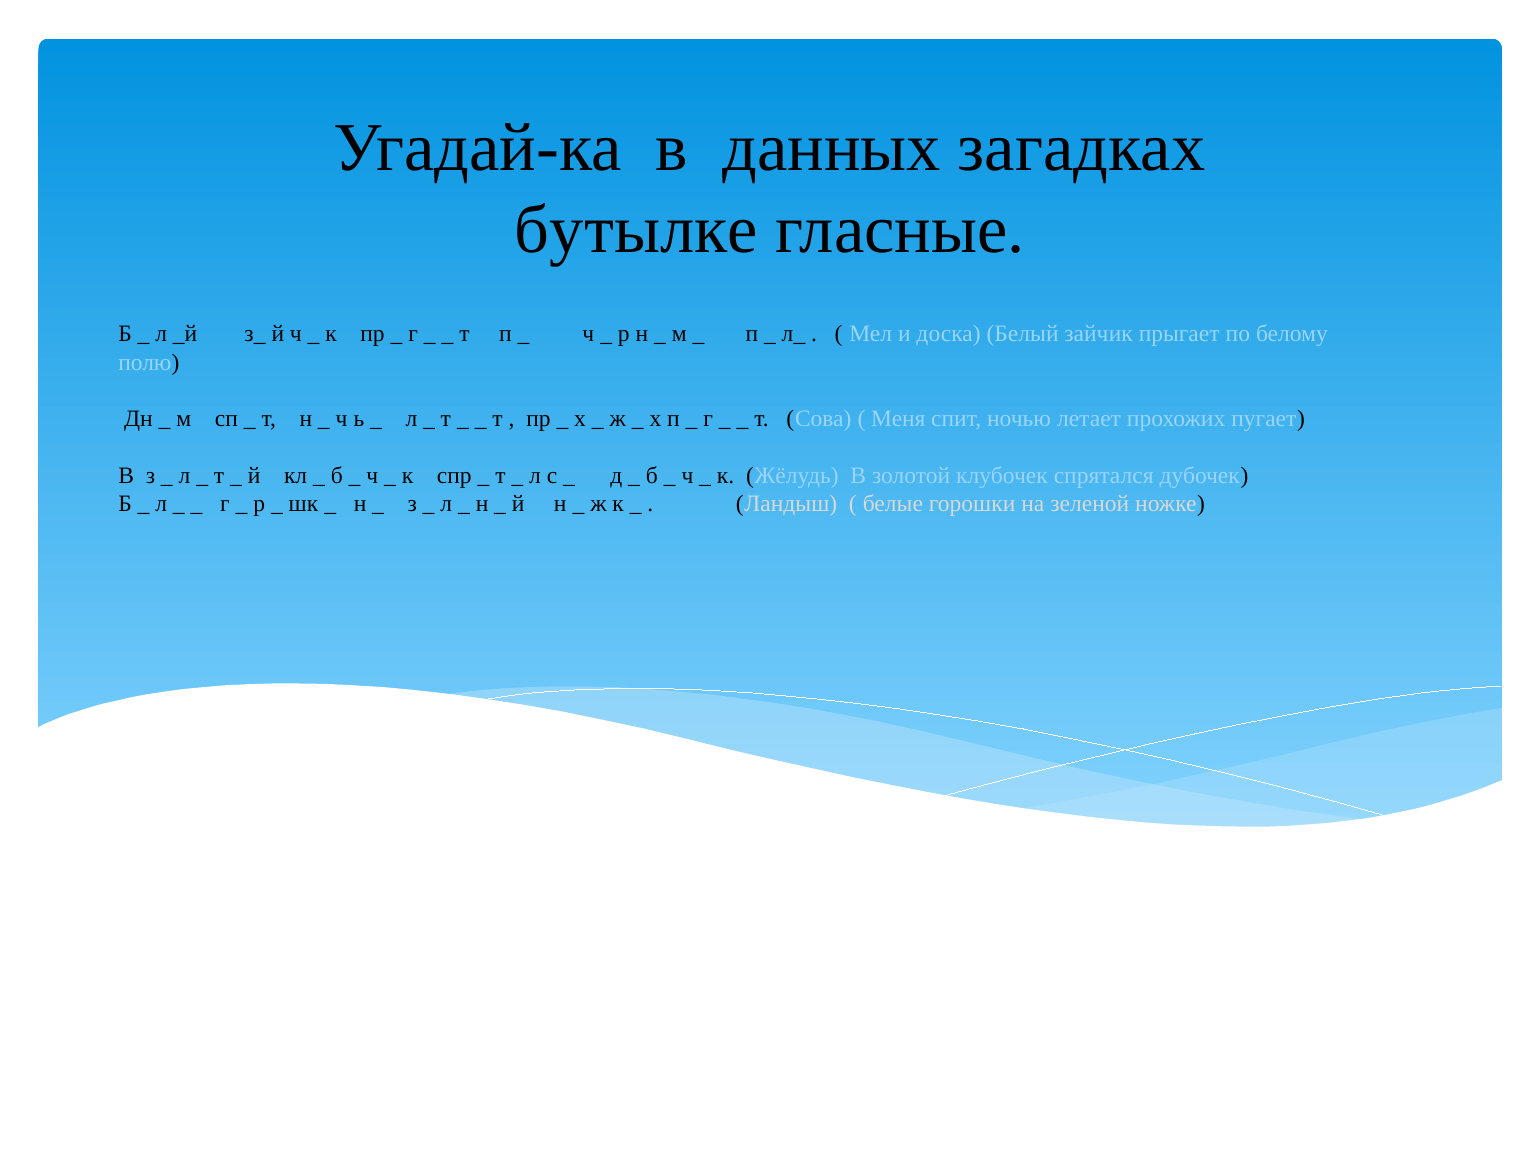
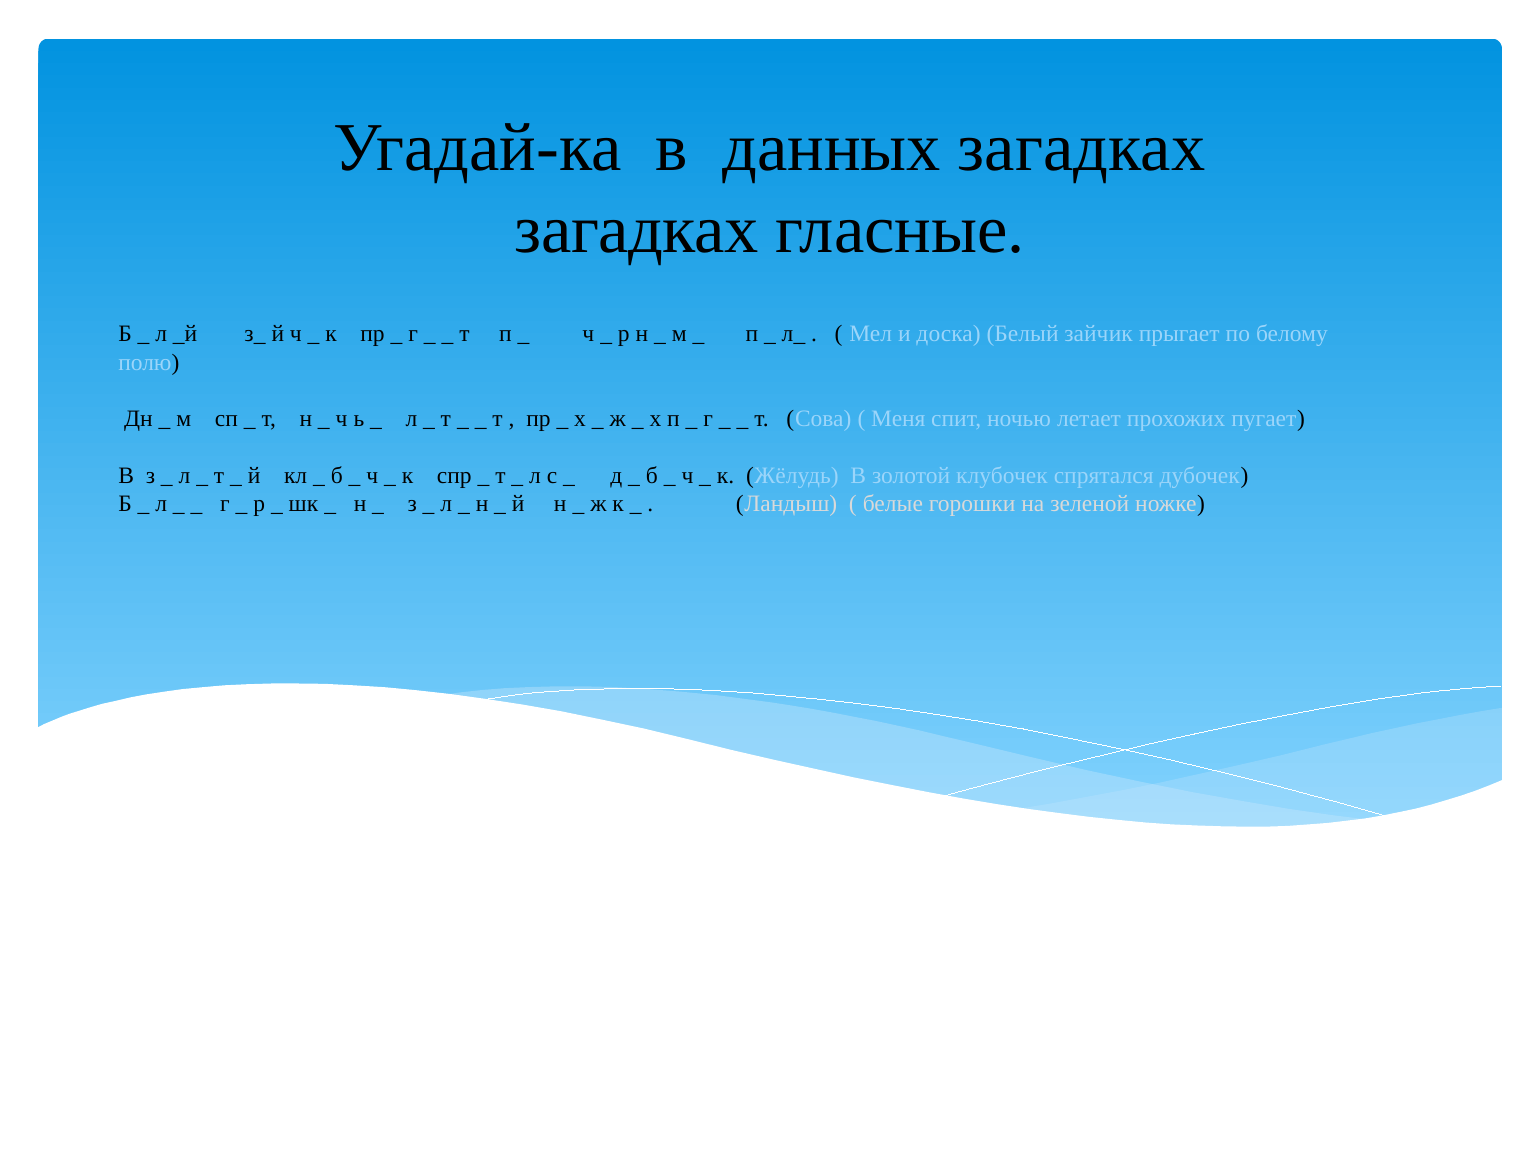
бутылке at (636, 230): бутылке -> загадках
